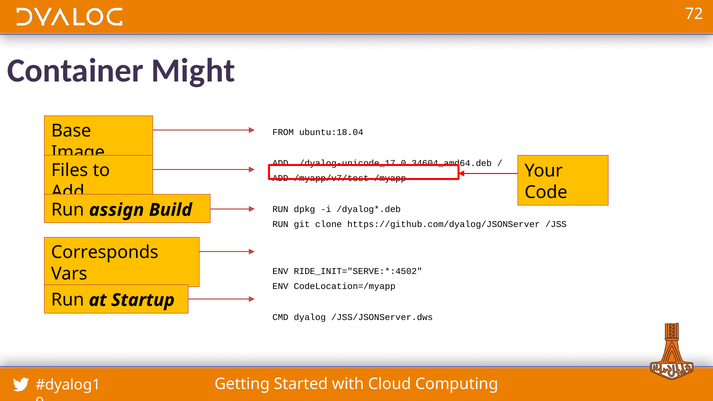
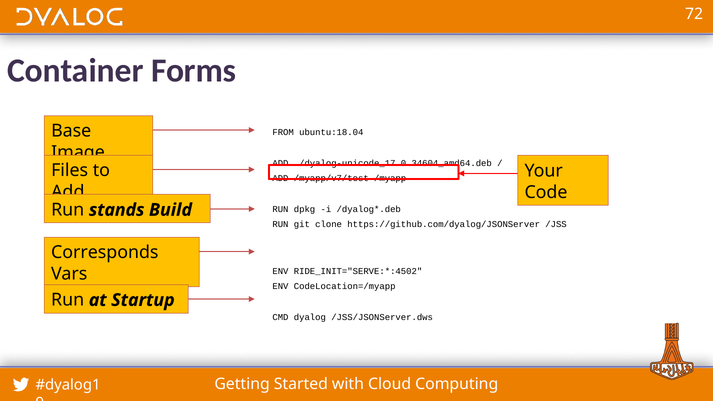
Might: Might -> Forms
assign: assign -> stands
